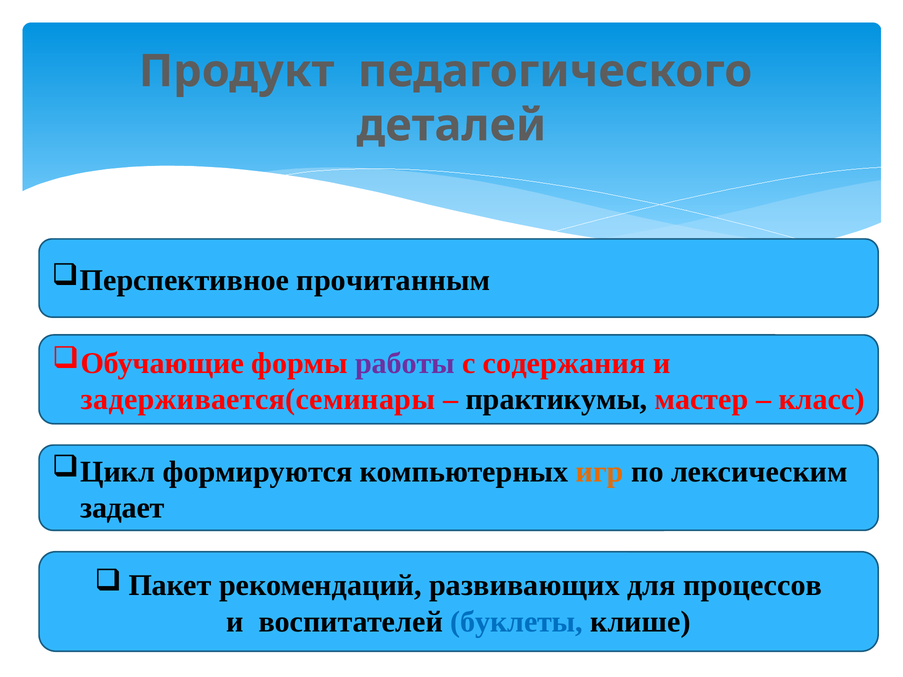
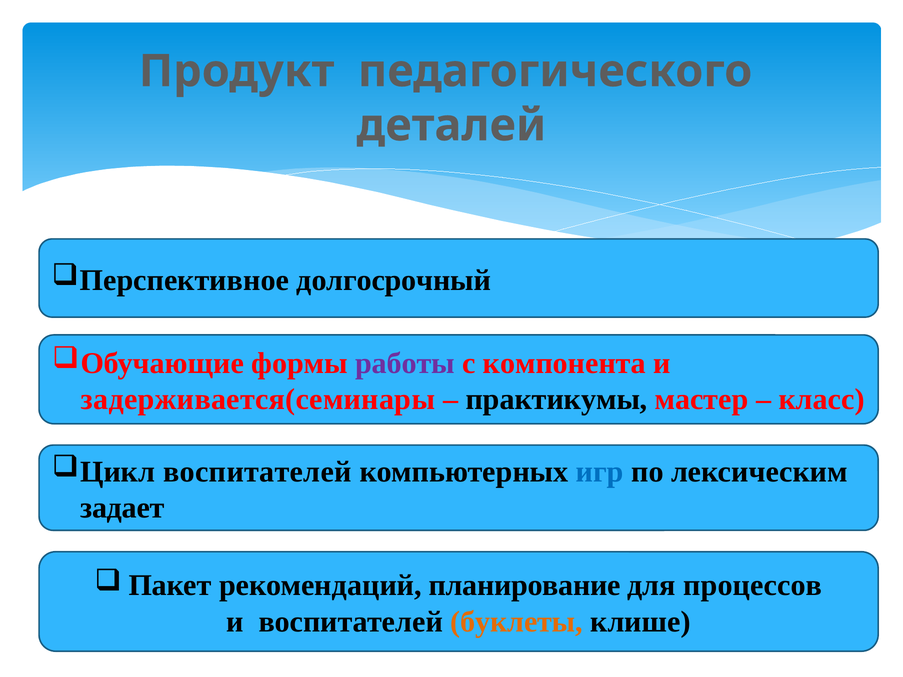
прочитанным: прочитанным -> долгосрочный
содержания: содержания -> компонента
формируются at (258, 472): формируются -> воспитателей
игр colour: orange -> blue
развивающих: развивающих -> планирование
буклеты colour: blue -> orange
